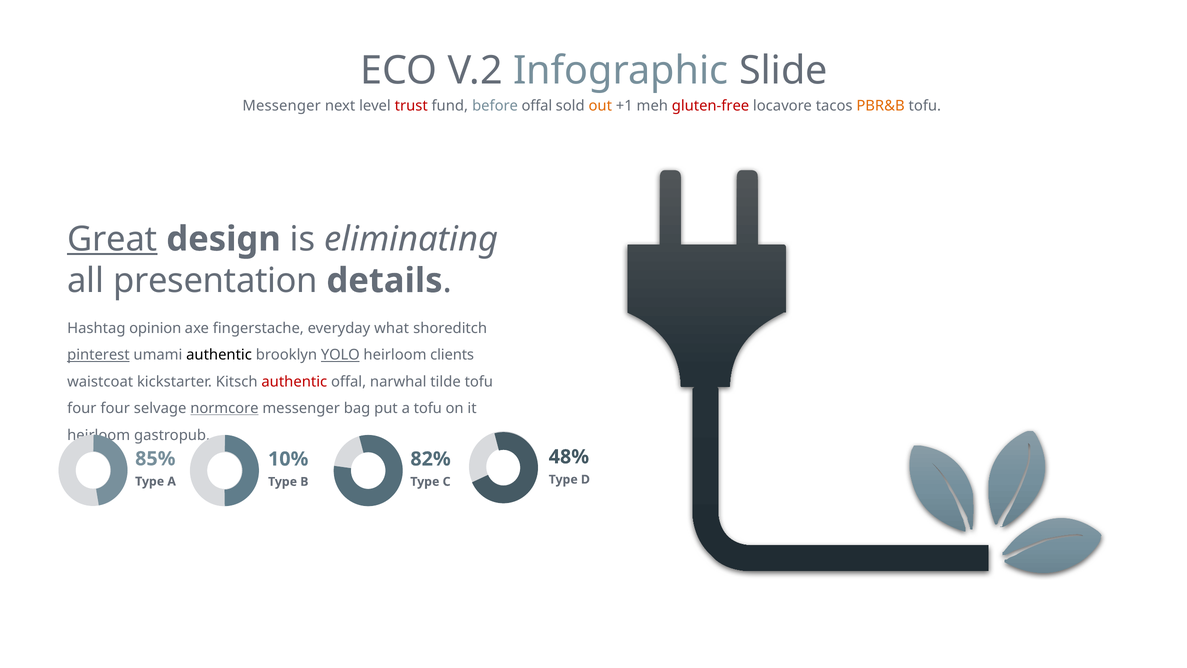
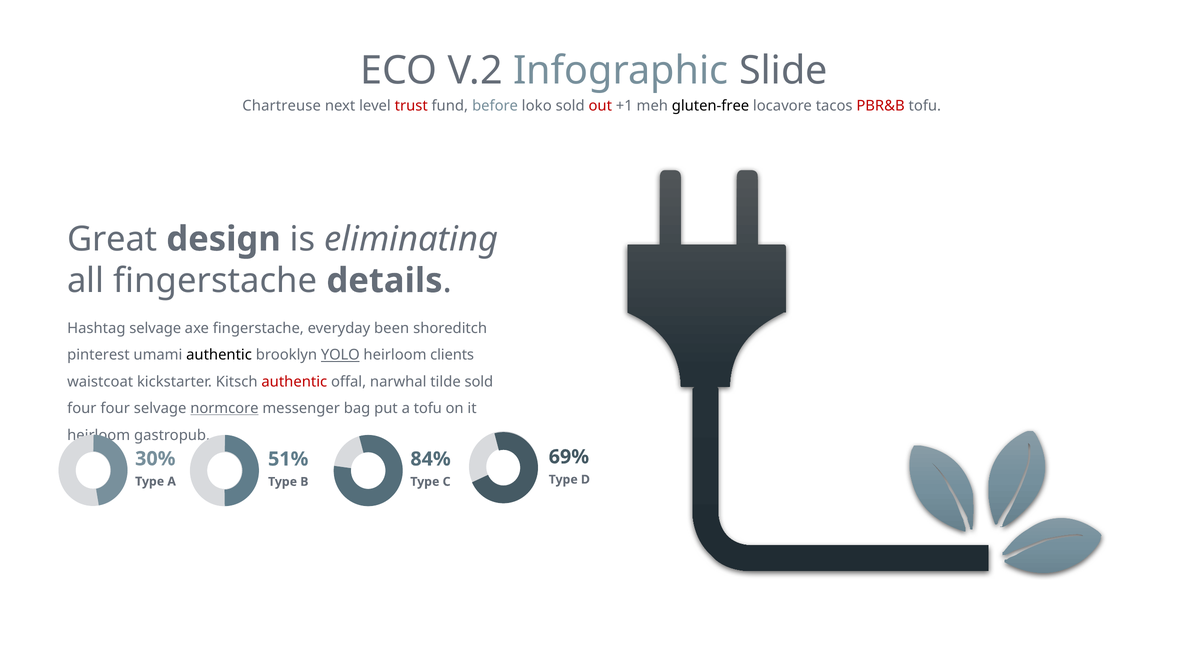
Messenger at (282, 106): Messenger -> Chartreuse
before offal: offal -> loko
out colour: orange -> red
gluten-free colour: red -> black
PBR&B colour: orange -> red
Great underline: present -> none
all presentation: presentation -> fingerstache
Hashtag opinion: opinion -> selvage
what: what -> been
pinterest underline: present -> none
tilde tofu: tofu -> sold
48%: 48% -> 69%
85%: 85% -> 30%
10%: 10% -> 51%
82%: 82% -> 84%
